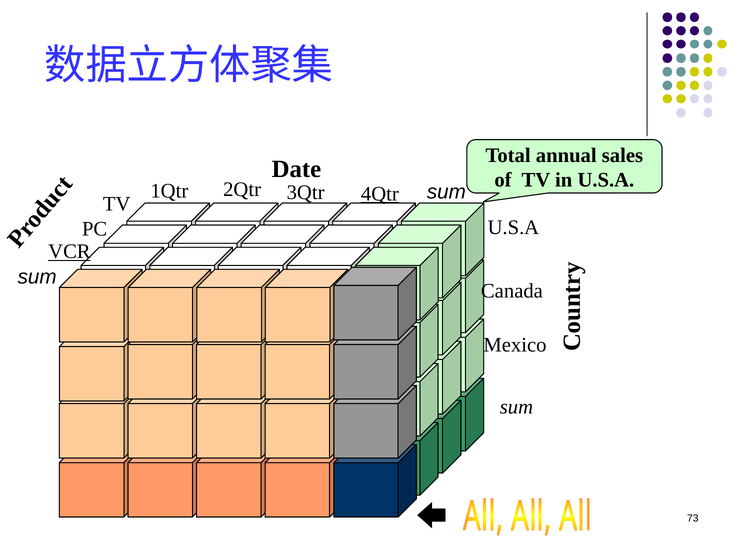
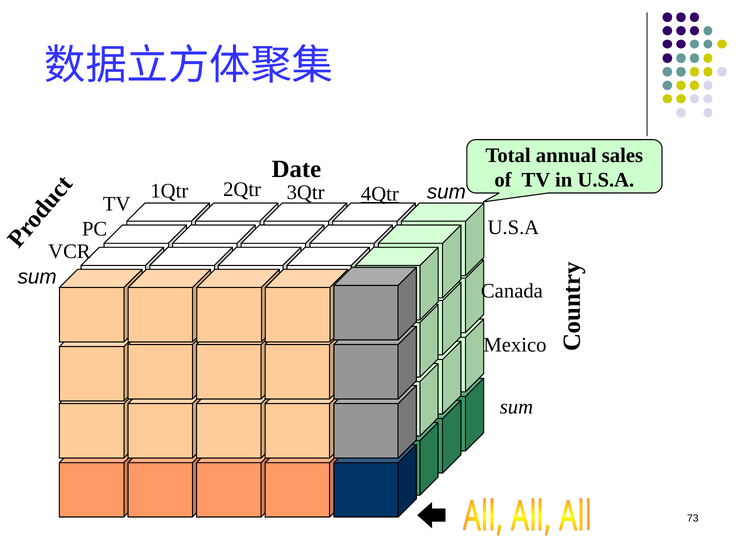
VCR underline: present -> none
